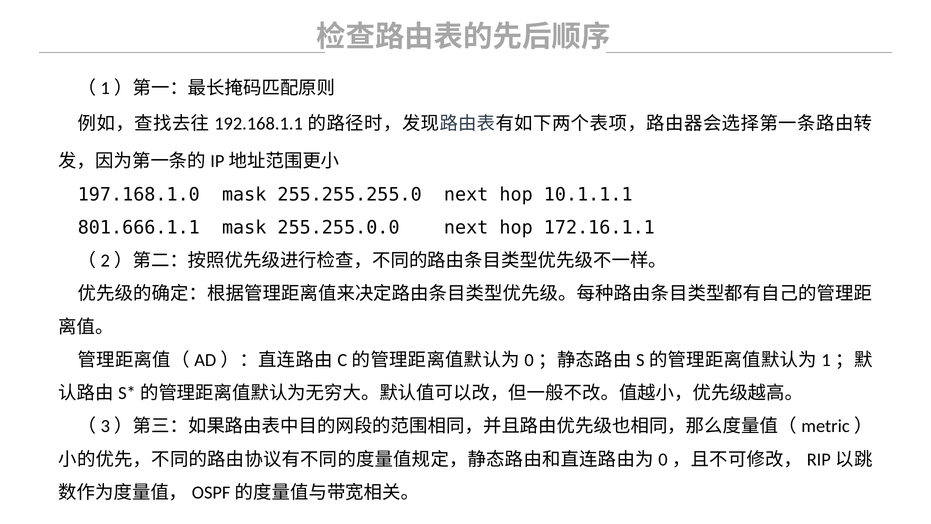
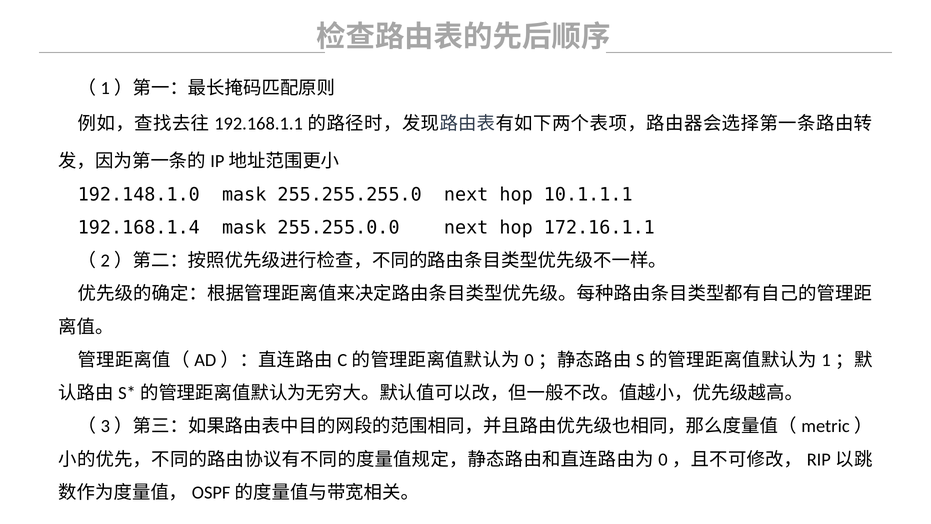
197.168.1.0: 197.168.1.0 -> 192.148.1.0
801.666.1.1: 801.666.1.1 -> 192.168.1.4
